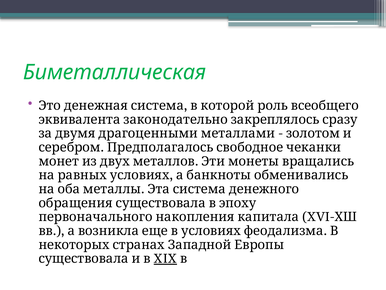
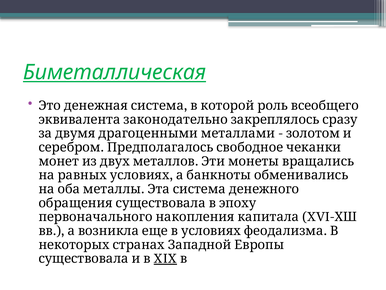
Биметаллическая underline: none -> present
